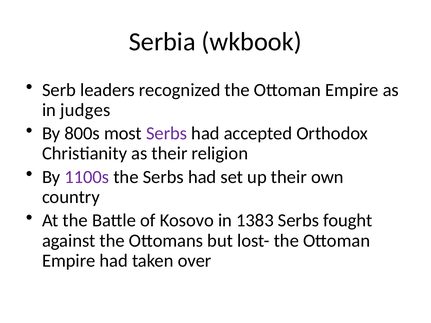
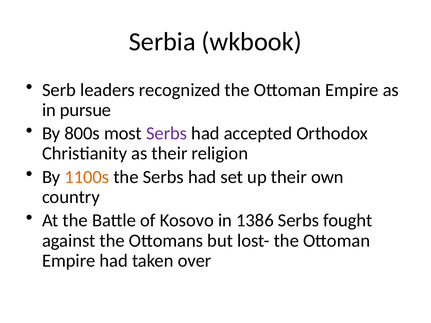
judges: judges -> pursue
1100s colour: purple -> orange
1383: 1383 -> 1386
